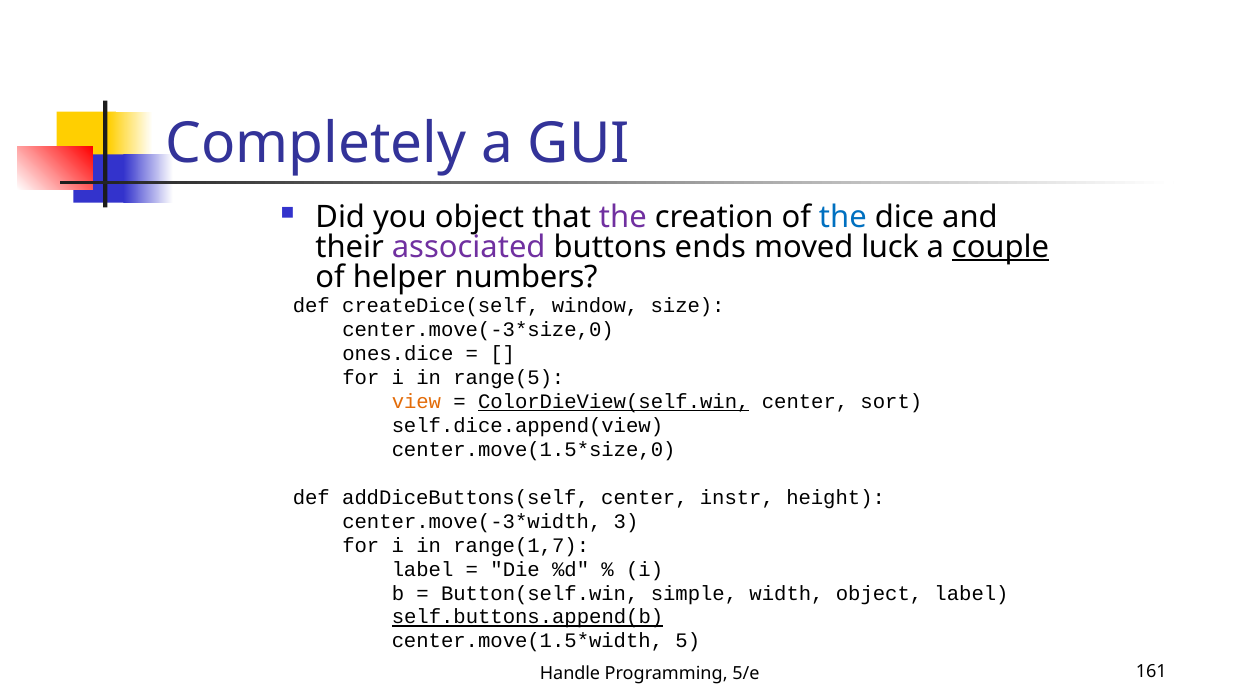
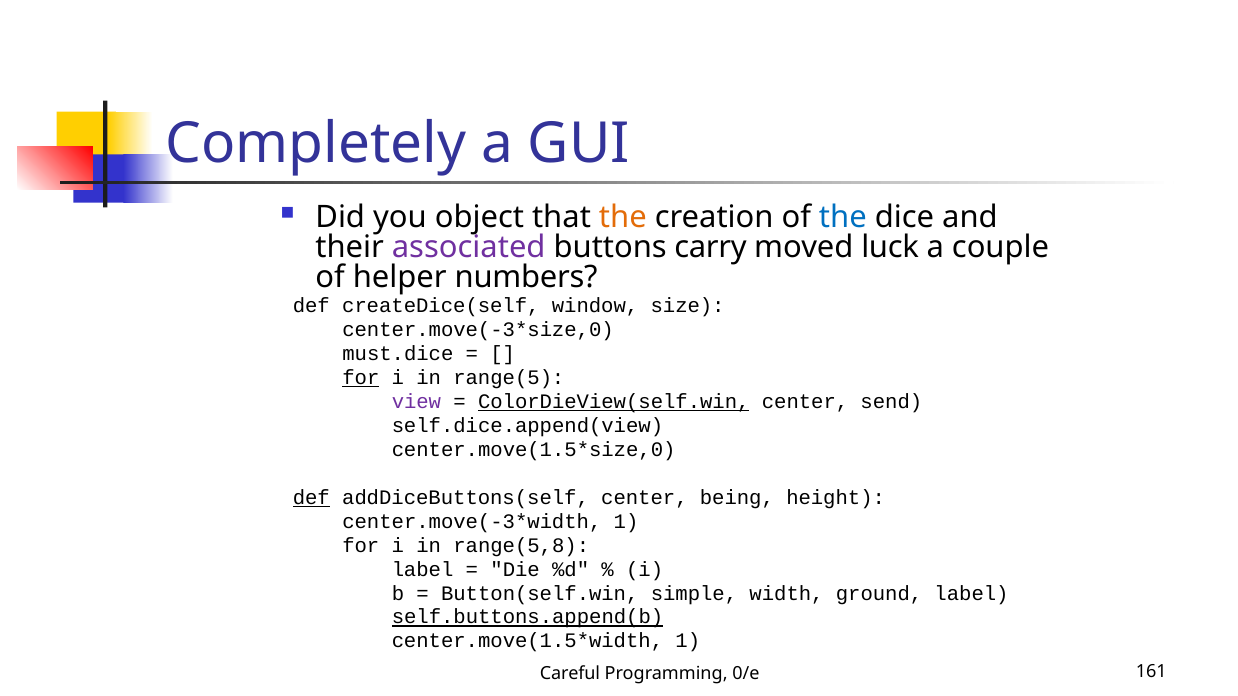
the at (623, 218) colour: purple -> orange
ends: ends -> carry
couple underline: present -> none
ones.dice: ones.dice -> must.dice
for at (361, 378) underline: none -> present
view colour: orange -> purple
sort: sort -> send
def at (311, 498) underline: none -> present
instr: instr -> being
3 at (626, 522): 3 -> 1
range(1,7: range(1,7 -> range(5,8
width object: object -> ground
5 at (688, 641): 5 -> 1
Handle: Handle -> Careful
5/e: 5/e -> 0/e
